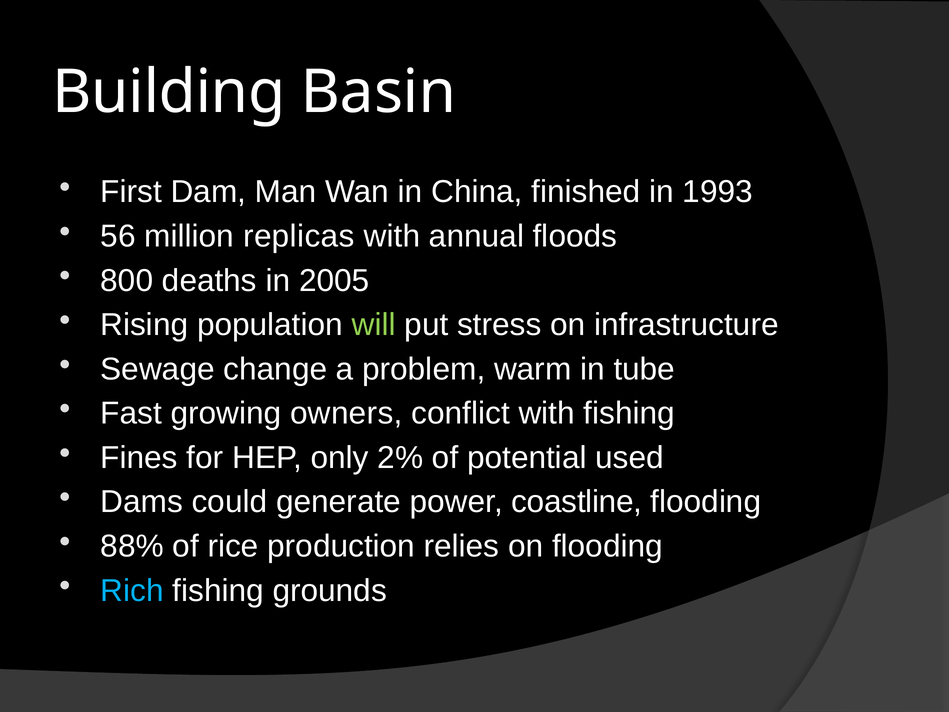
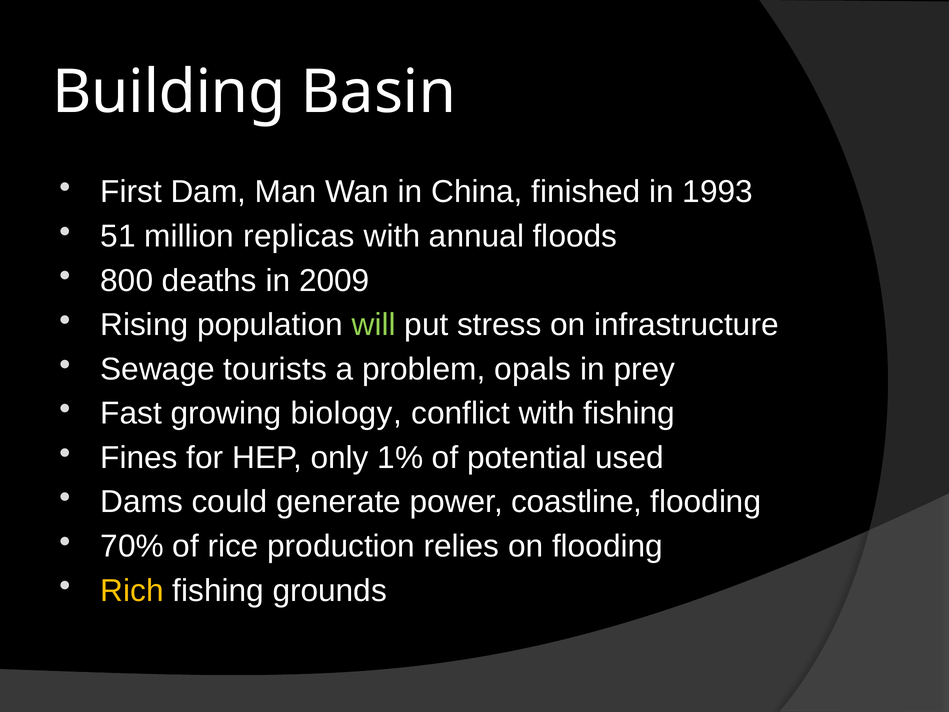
56: 56 -> 51
2005: 2005 -> 2009
change: change -> tourists
warm: warm -> opals
tube: tube -> prey
owners: owners -> biology
2%: 2% -> 1%
88%: 88% -> 70%
Rich colour: light blue -> yellow
